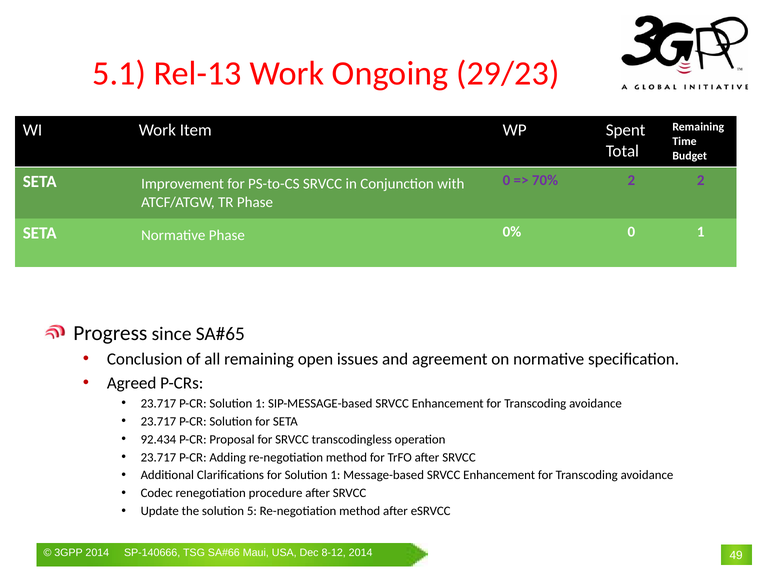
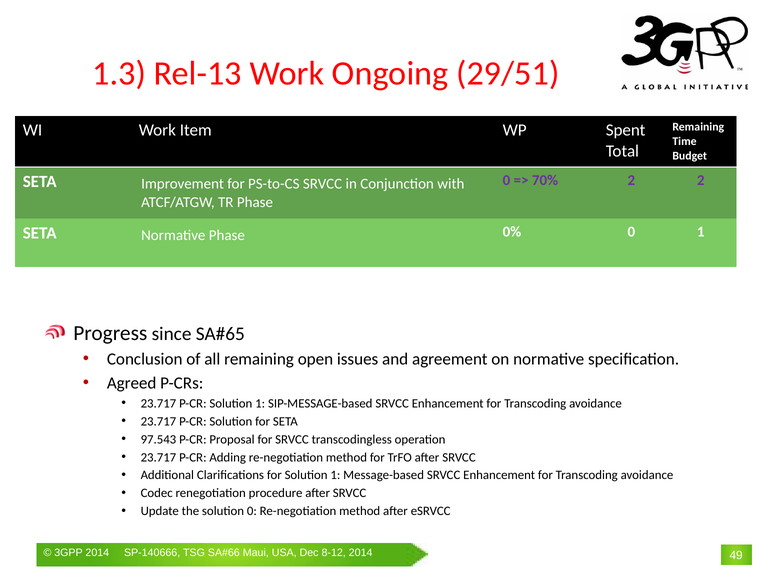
5.1: 5.1 -> 1.3
29/23: 29/23 -> 29/51
92.434: 92.434 -> 97.543
solution 5: 5 -> 0
